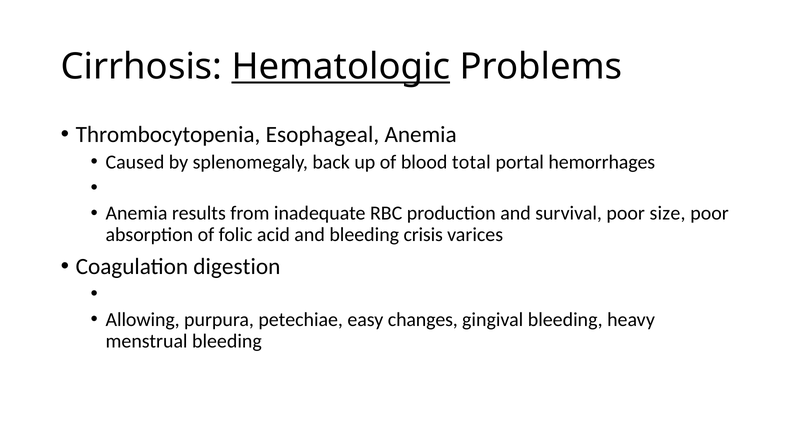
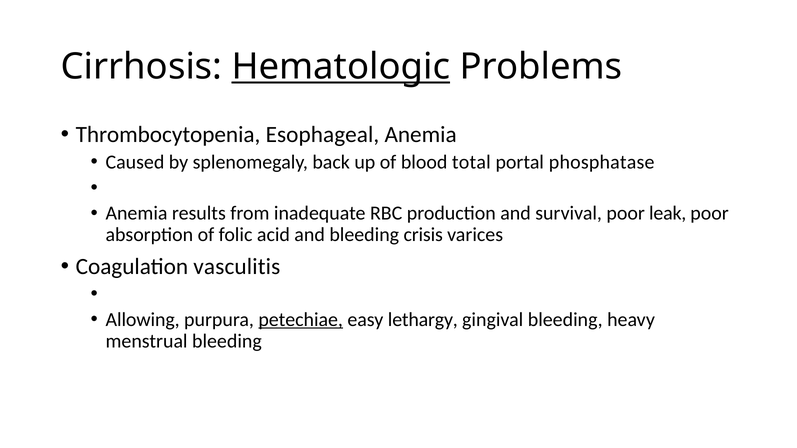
hemorrhages: hemorrhages -> phosphatase
size: size -> leak
digestion: digestion -> vasculitis
petechiae underline: none -> present
changes: changes -> lethargy
